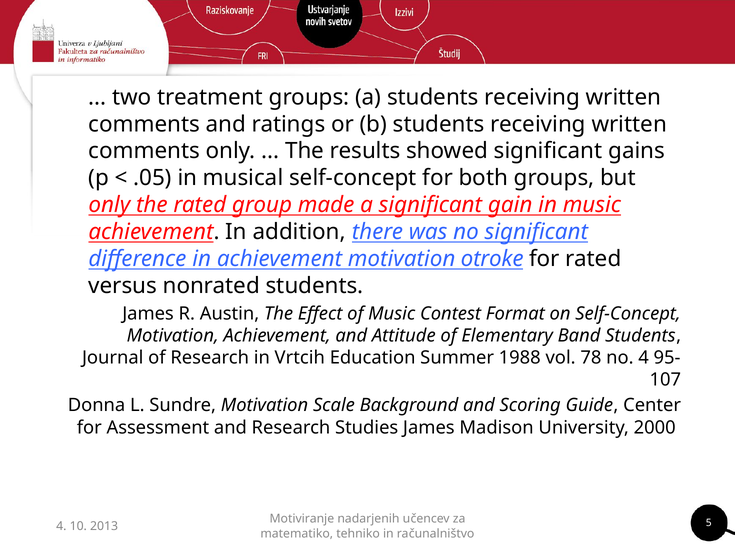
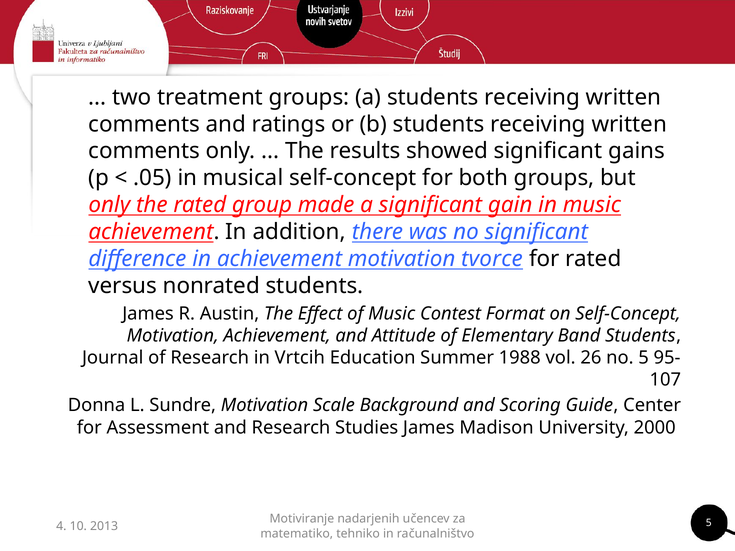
otroke: otroke -> tvorce
78: 78 -> 26
no 4: 4 -> 5
